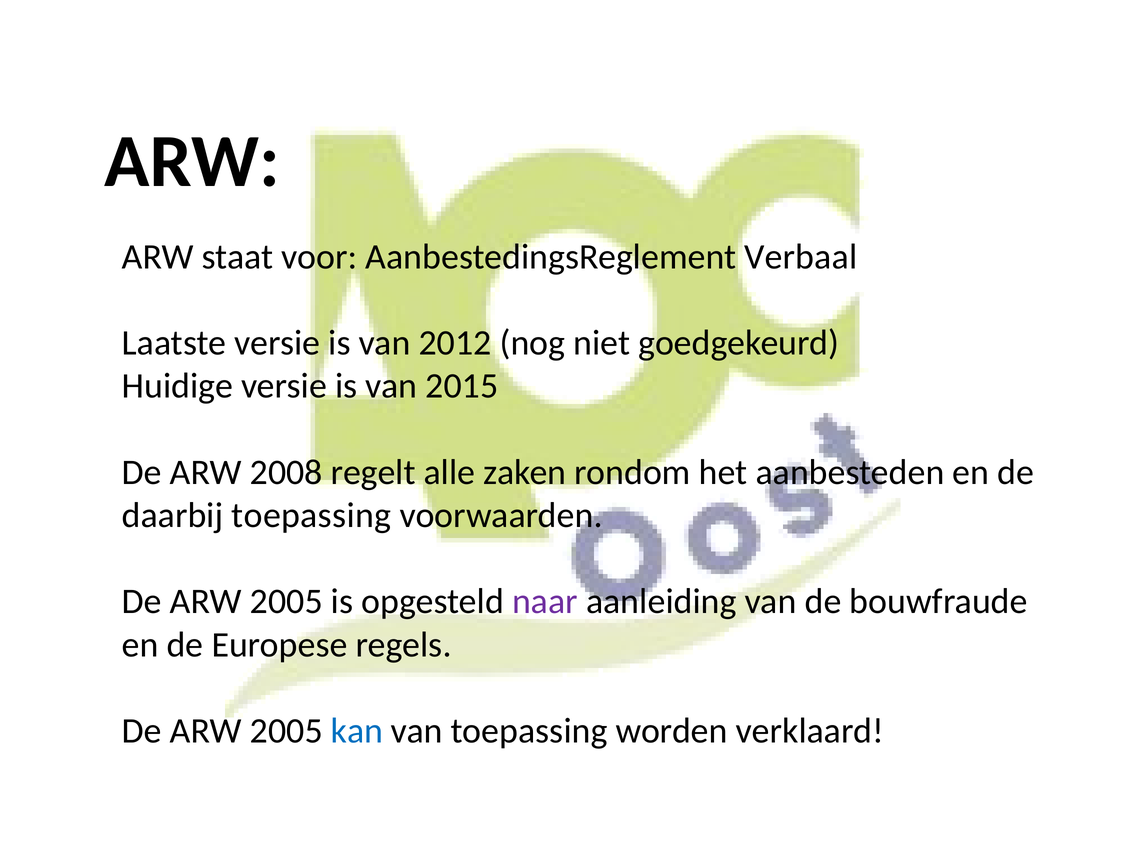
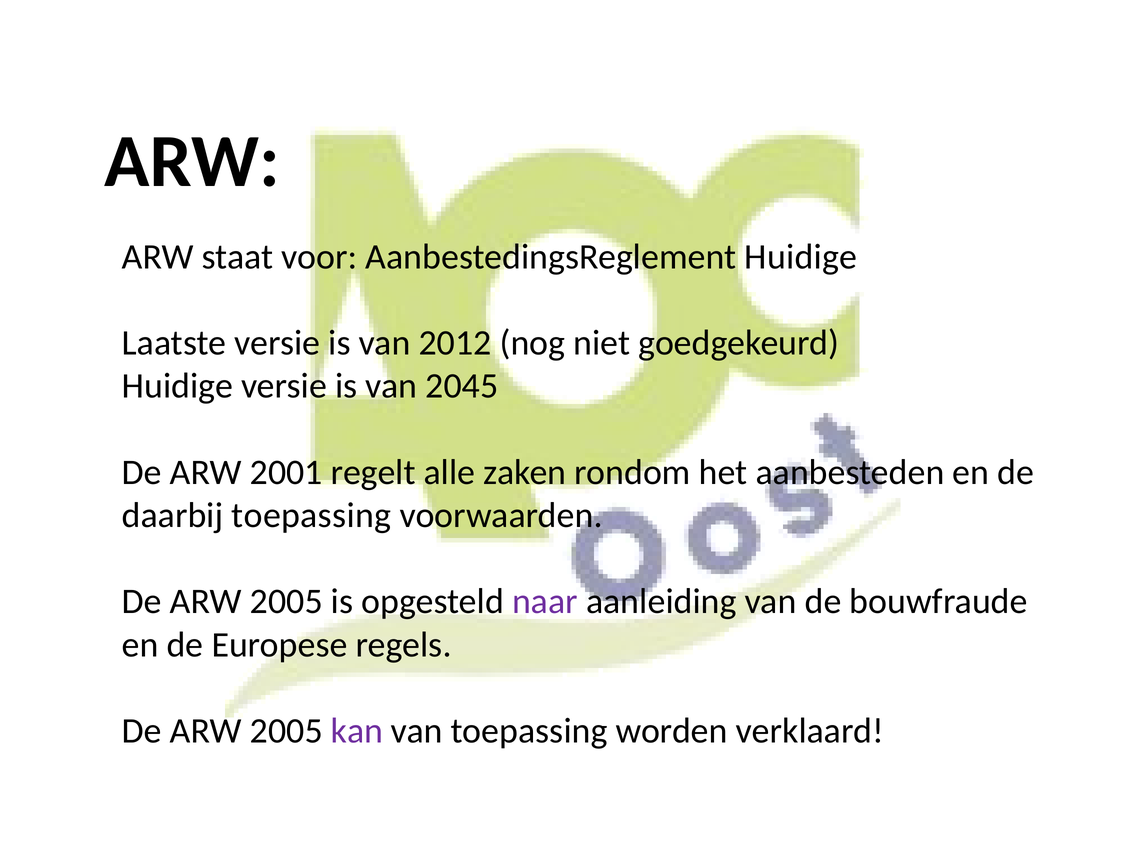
AanbestedingsReglement Verbaal: Verbaal -> Huidige
2015: 2015 -> 2045
2008: 2008 -> 2001
kan colour: blue -> purple
